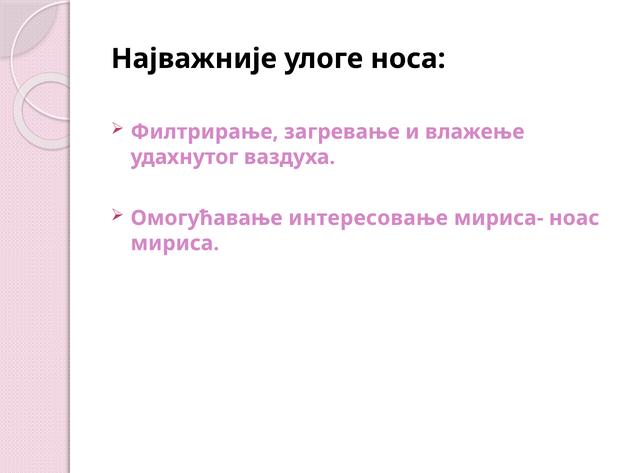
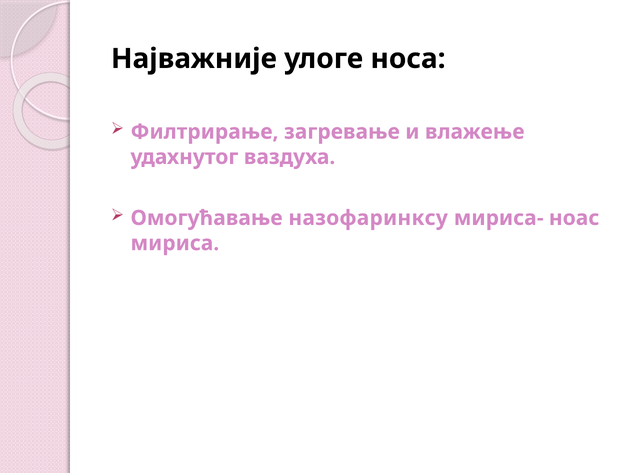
интересовање: интересовање -> назофаринксу
